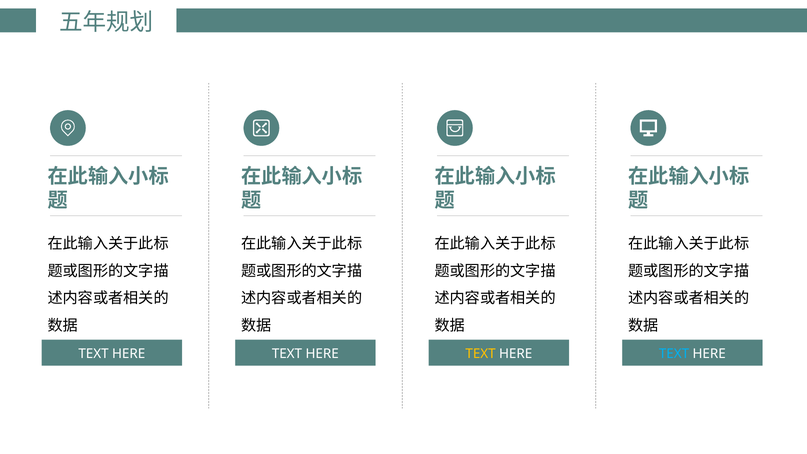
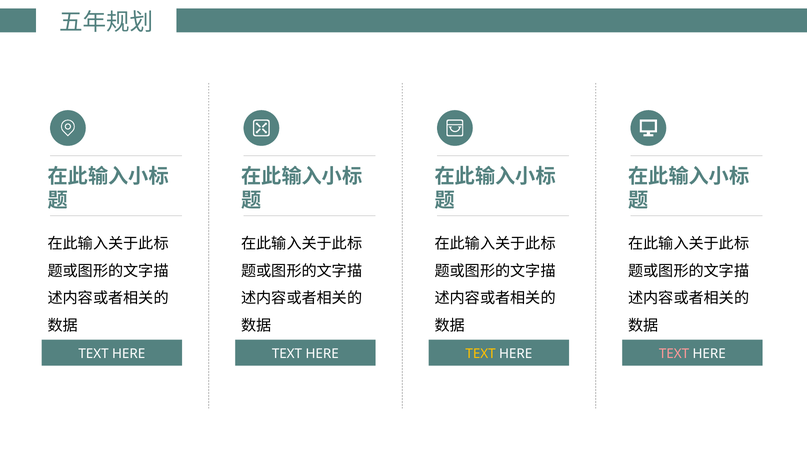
TEXT at (674, 354) colour: light blue -> pink
